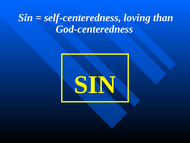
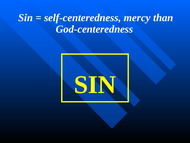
loving: loving -> mercy
